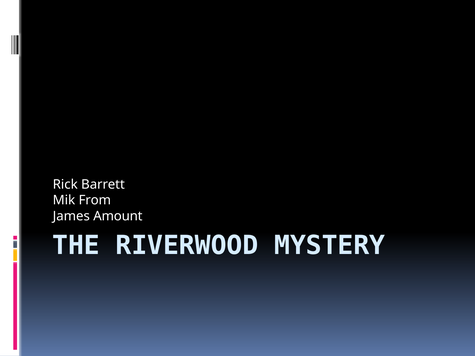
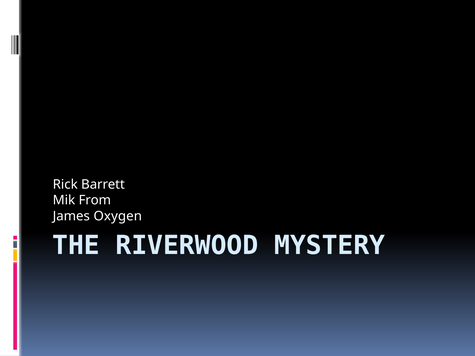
Amount: Amount -> Oxygen
